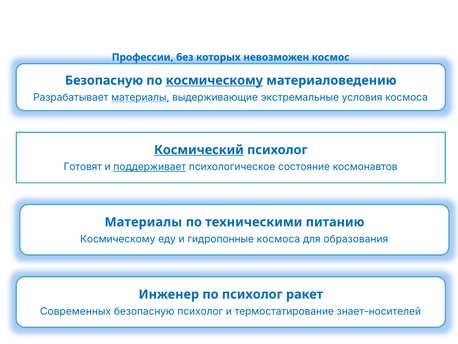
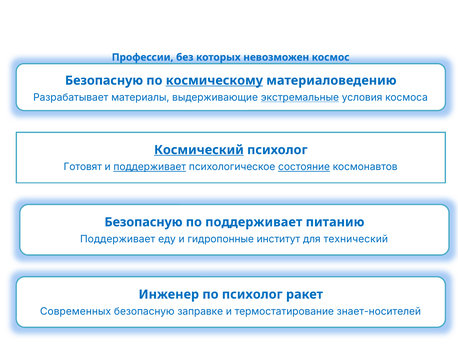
материалы at (140, 97) underline: present -> none
экстремальные underline: none -> present
состояние underline: none -> present
Материалы at (143, 222): Материалы -> Безопасную
по техническими: техническими -> поддерживает
Космическому at (118, 239): Космическому -> Поддерживает
гидропонные космоса: космоса -> институт
образования: образования -> технический
безопасную психолог: психолог -> заправке
